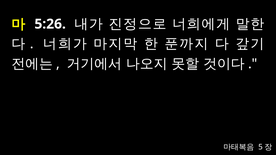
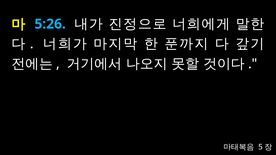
5:26 colour: white -> light blue
